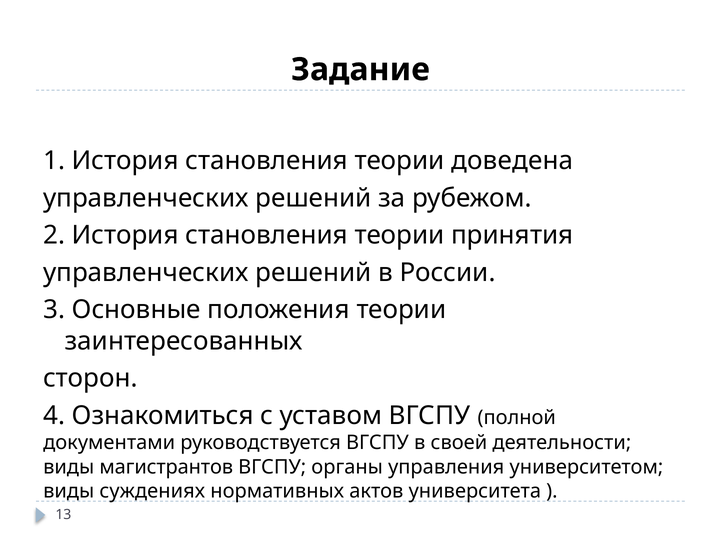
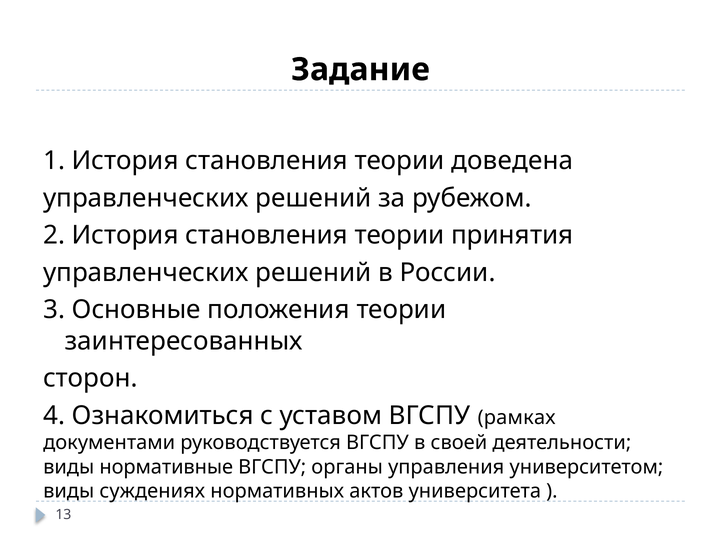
полной: полной -> рамках
магистрантов: магистрантов -> нормативные
